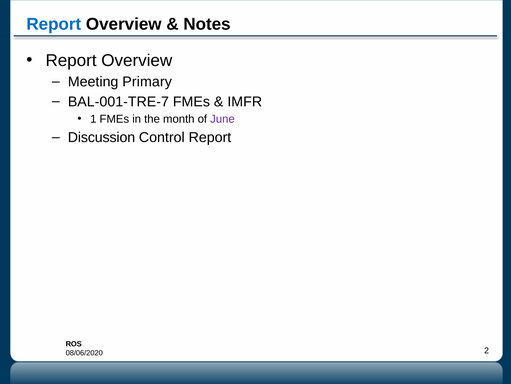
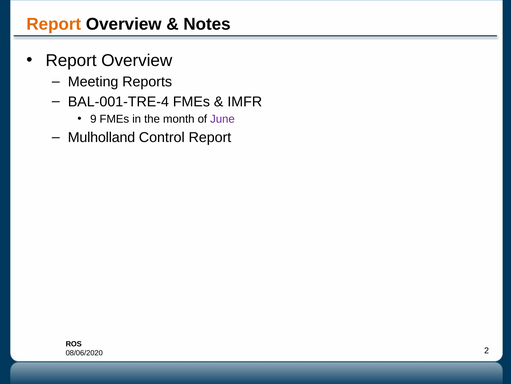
Report at (54, 24) colour: blue -> orange
Primary: Primary -> Reports
BAL-001-TRE-7: BAL-001-TRE-7 -> BAL-001-TRE-4
1: 1 -> 9
Discussion: Discussion -> Mulholland
